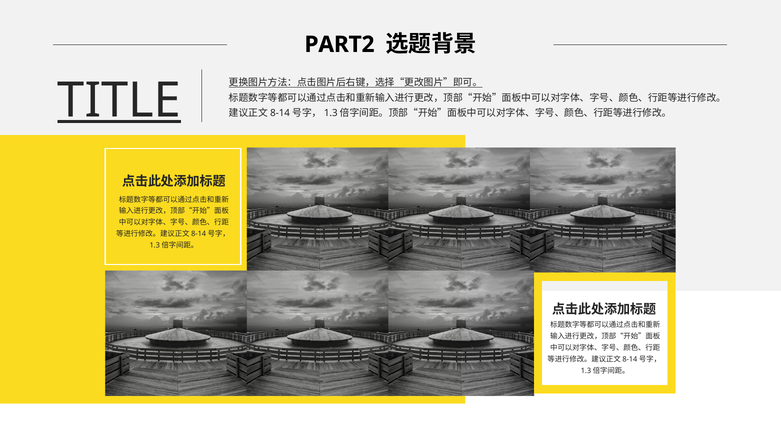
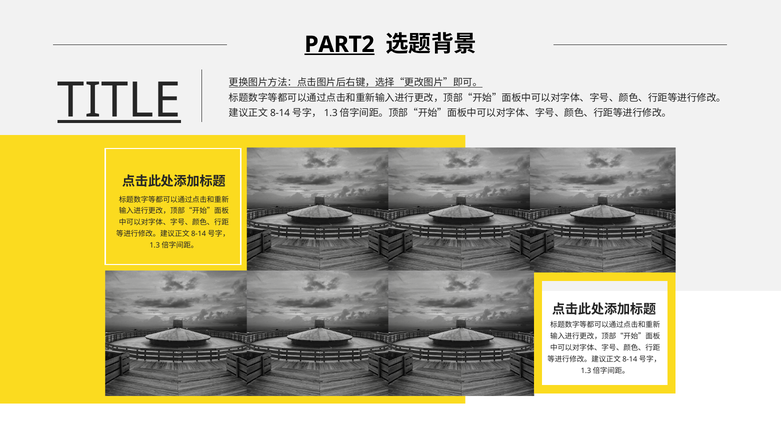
PART2 underline: none -> present
